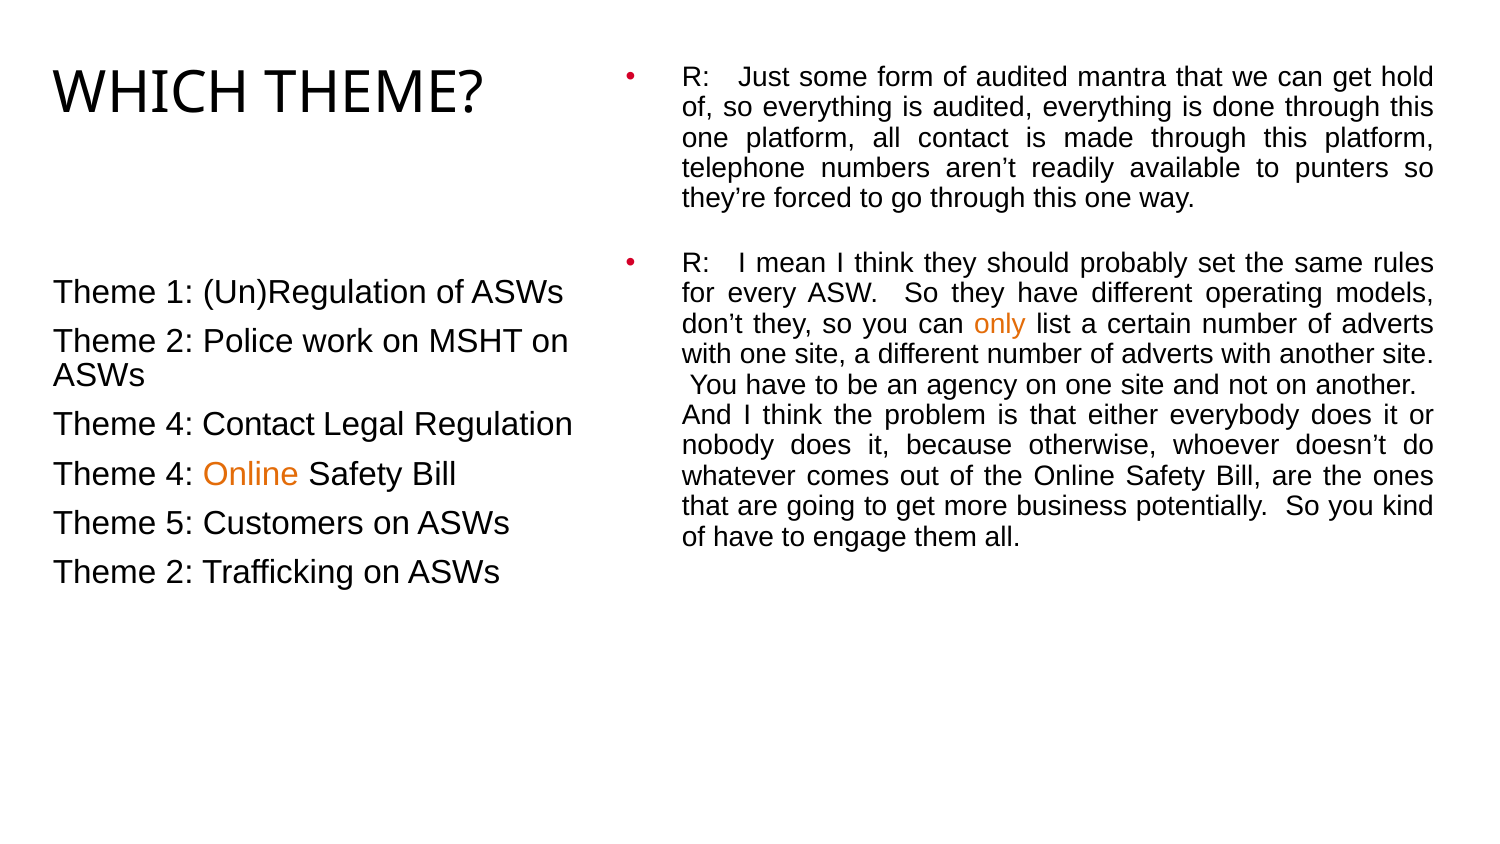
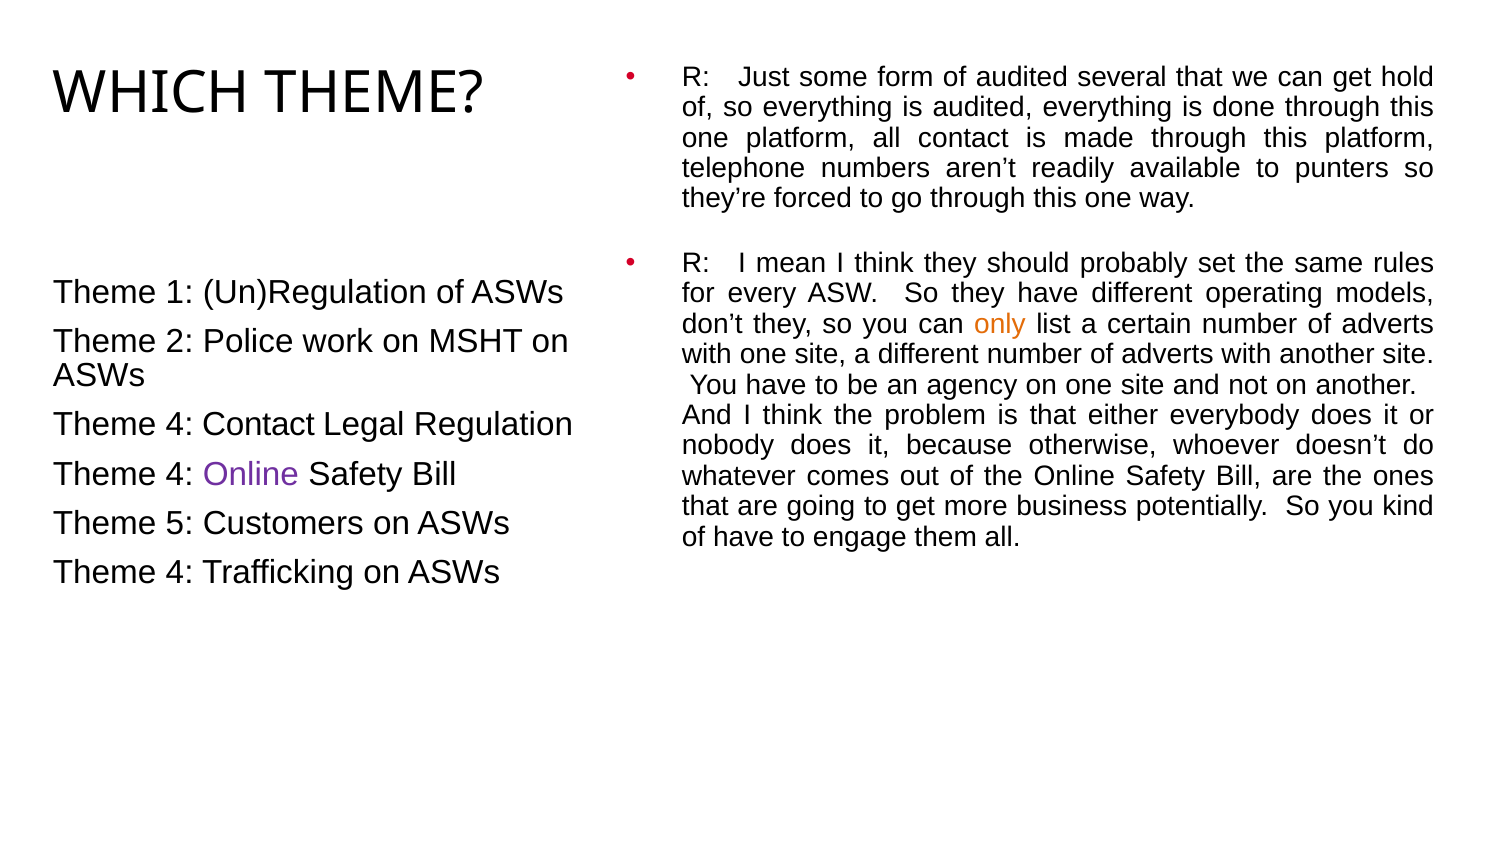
mantra: mantra -> several
Online at (251, 474) colour: orange -> purple
2 at (180, 572): 2 -> 4
